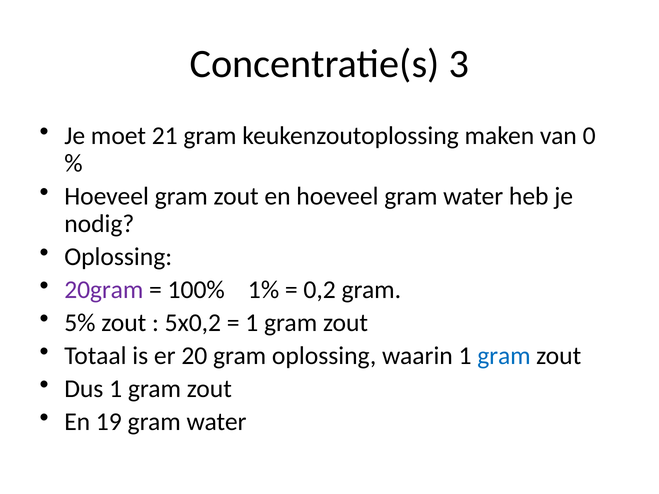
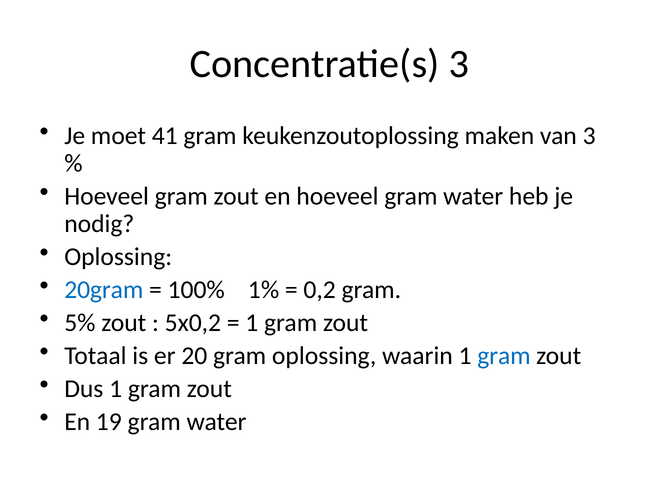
21: 21 -> 41
van 0: 0 -> 3
20gram colour: purple -> blue
